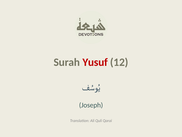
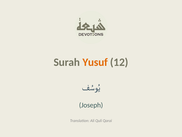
Yusuf colour: red -> orange
